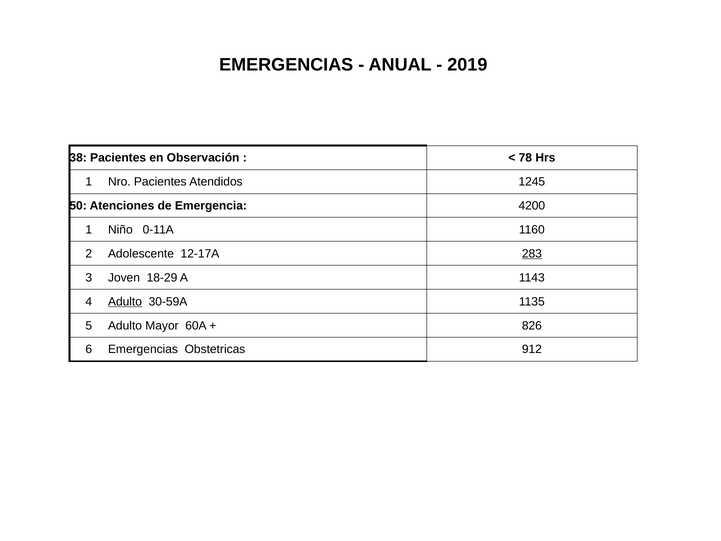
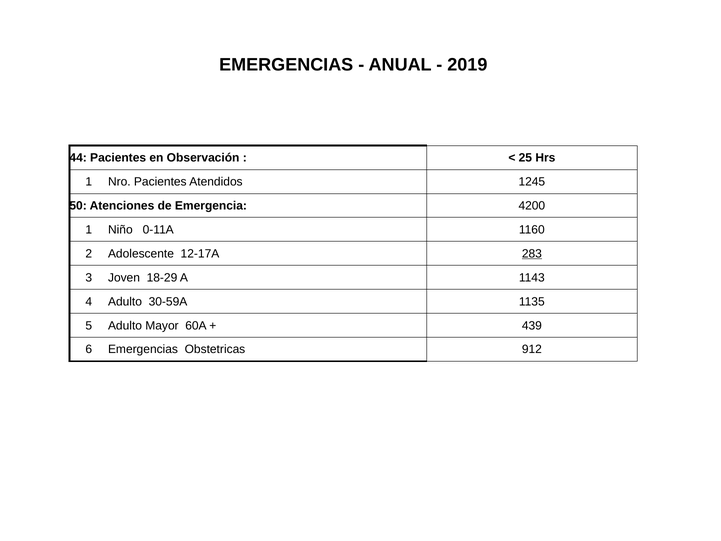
38: 38 -> 44
78: 78 -> 25
Adulto at (125, 301) underline: present -> none
826: 826 -> 439
